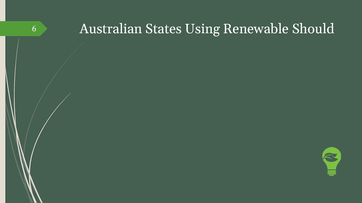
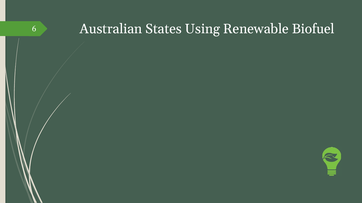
Should: Should -> Biofuel
